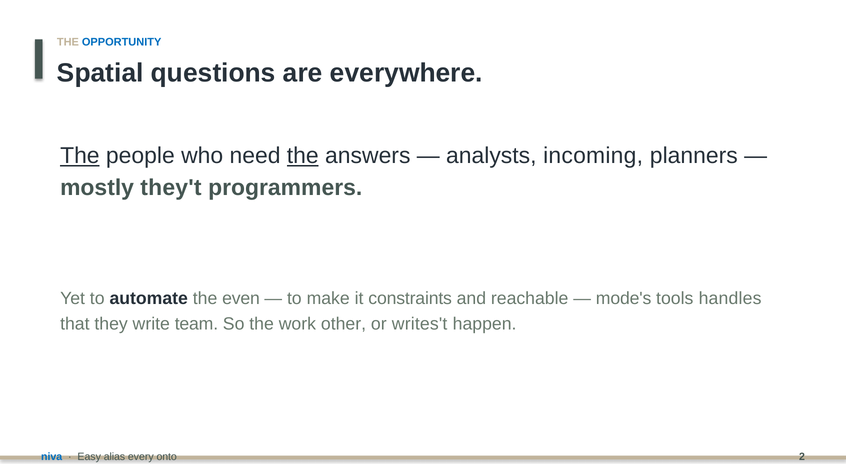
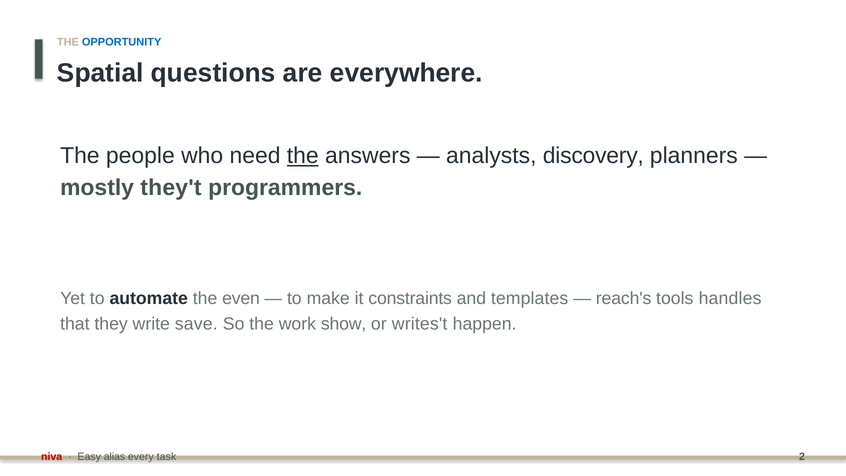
The at (80, 156) underline: present -> none
incoming: incoming -> discovery
reachable: reachable -> templates
mode's: mode's -> reach's
team: team -> save
other: other -> show
niva colour: blue -> red
onto: onto -> task
